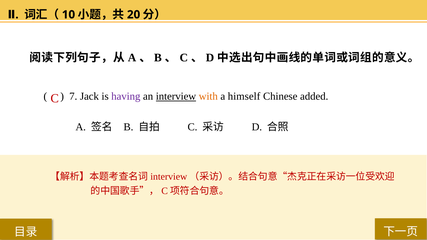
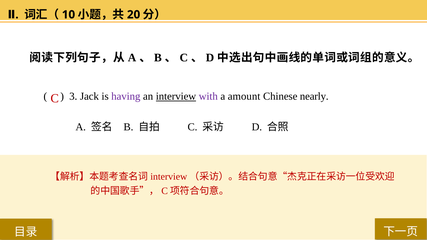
7: 7 -> 3
with colour: orange -> purple
himself: himself -> amount
added: added -> nearly
